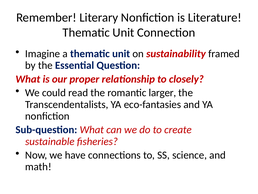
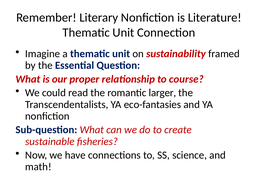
closely: closely -> course
